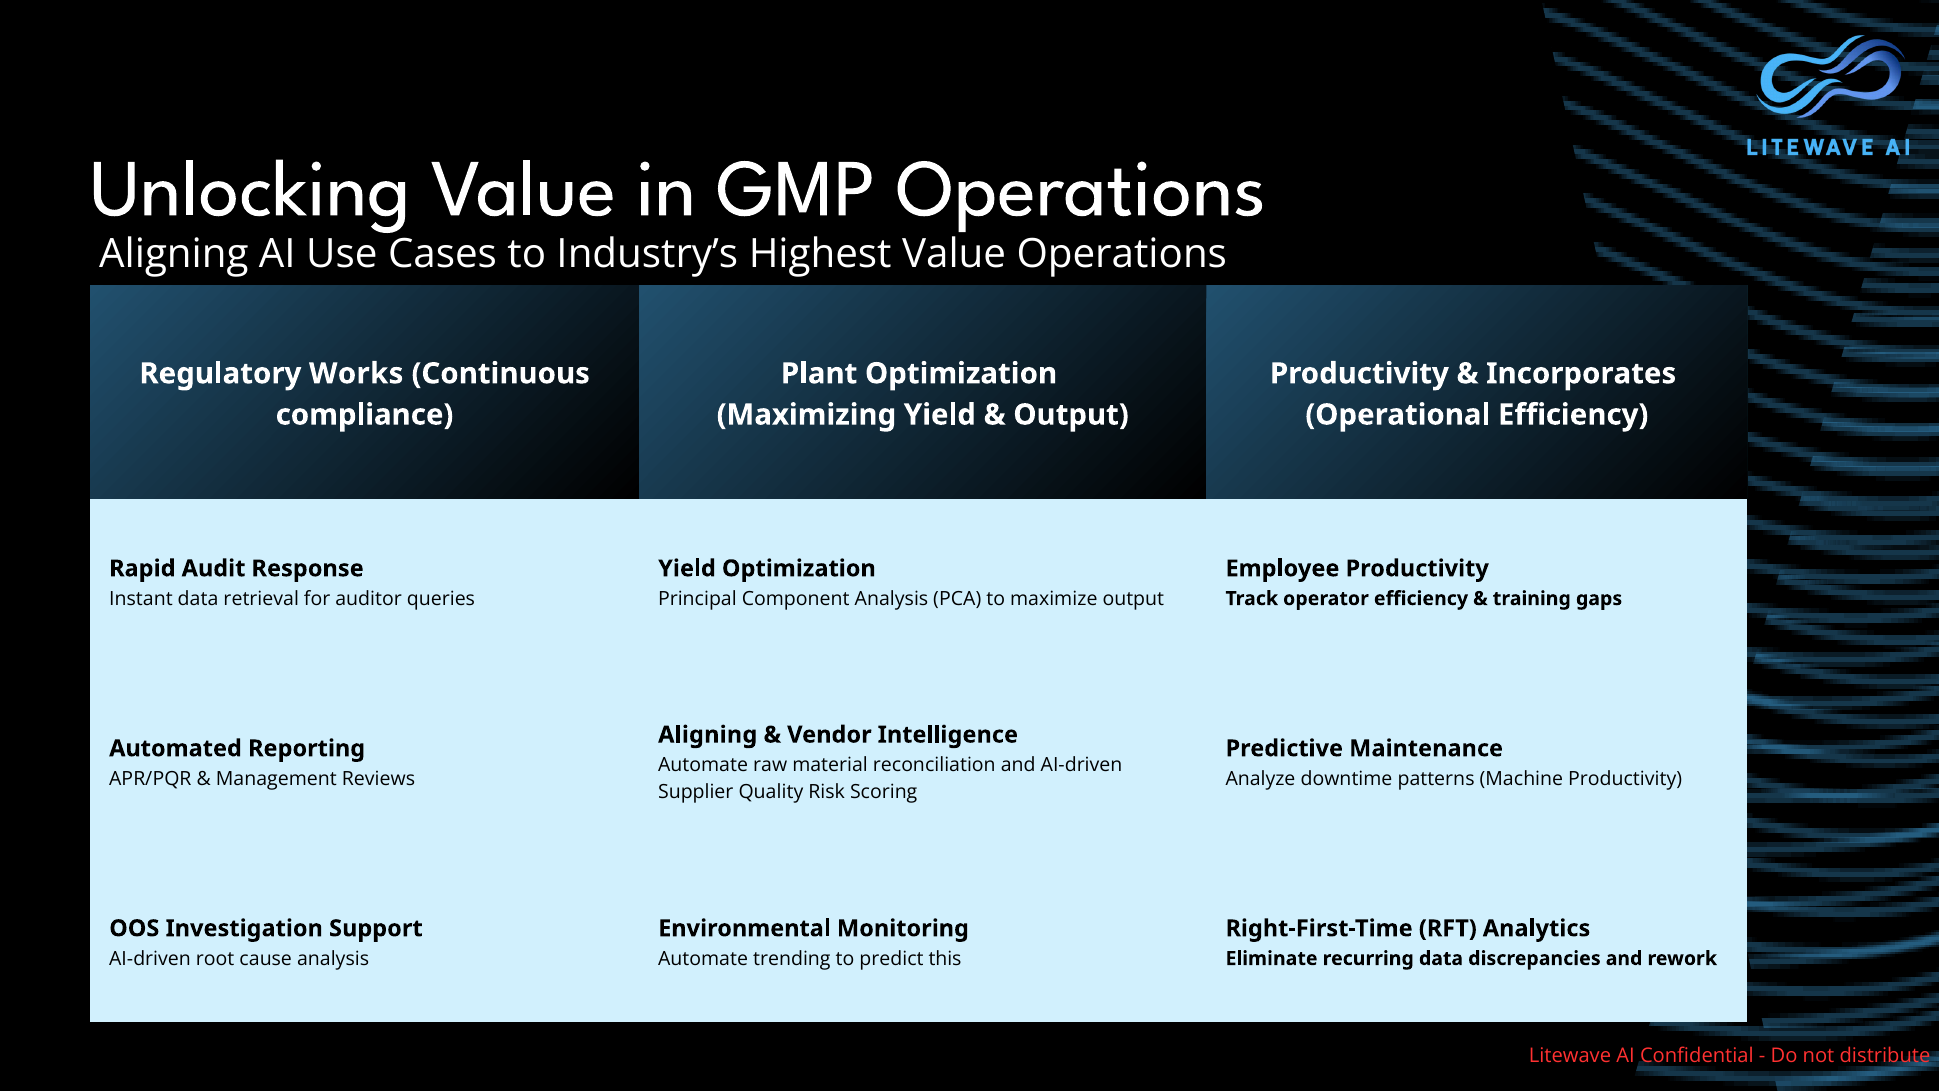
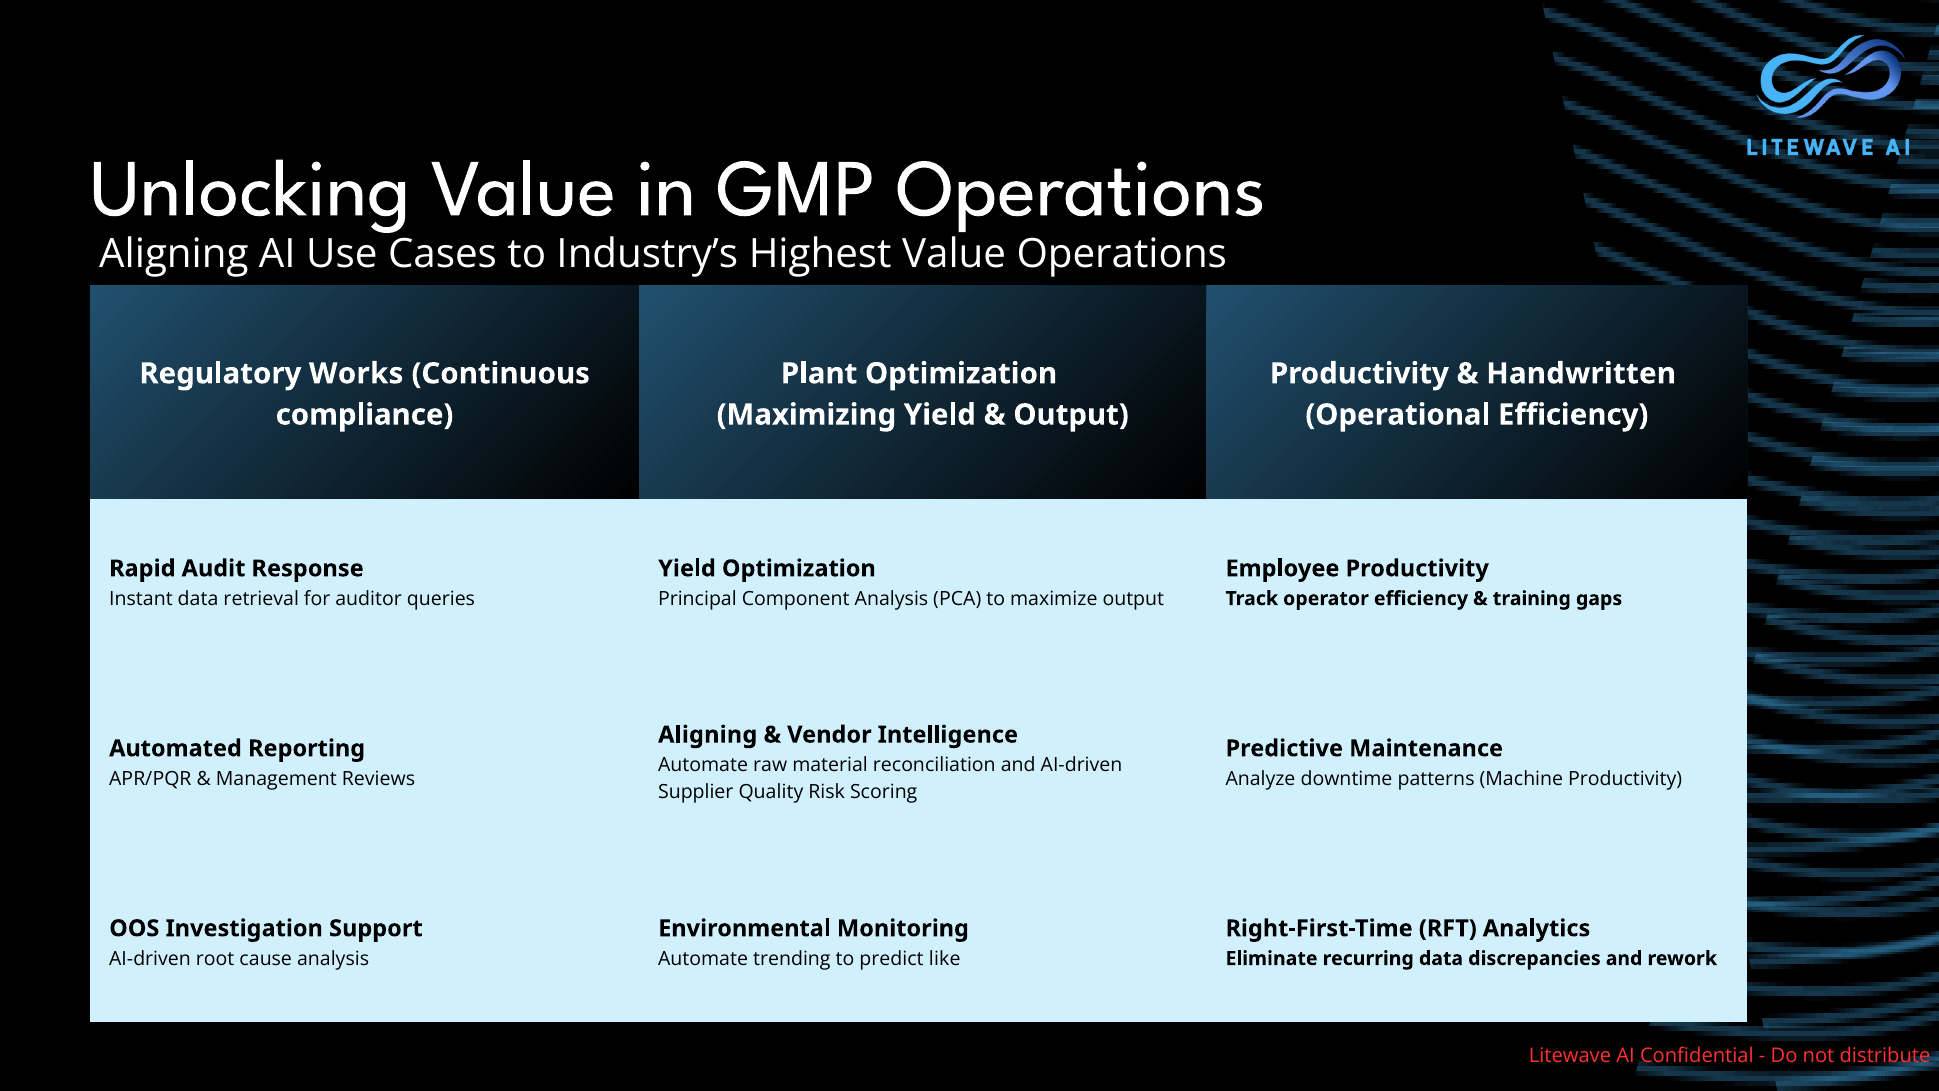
Incorporates: Incorporates -> Handwritten
this: this -> like
